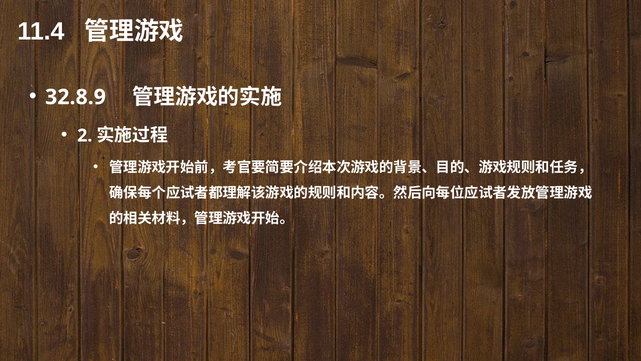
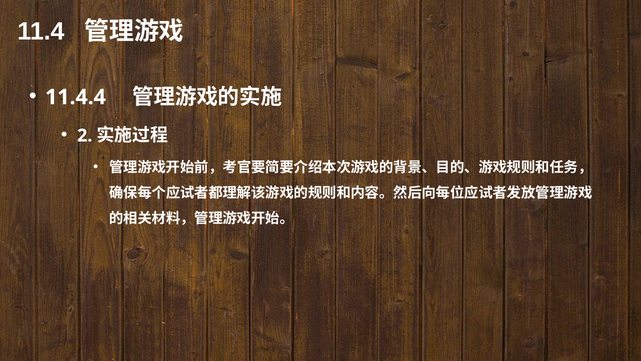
32.8.9: 32.8.9 -> 11.4.4
